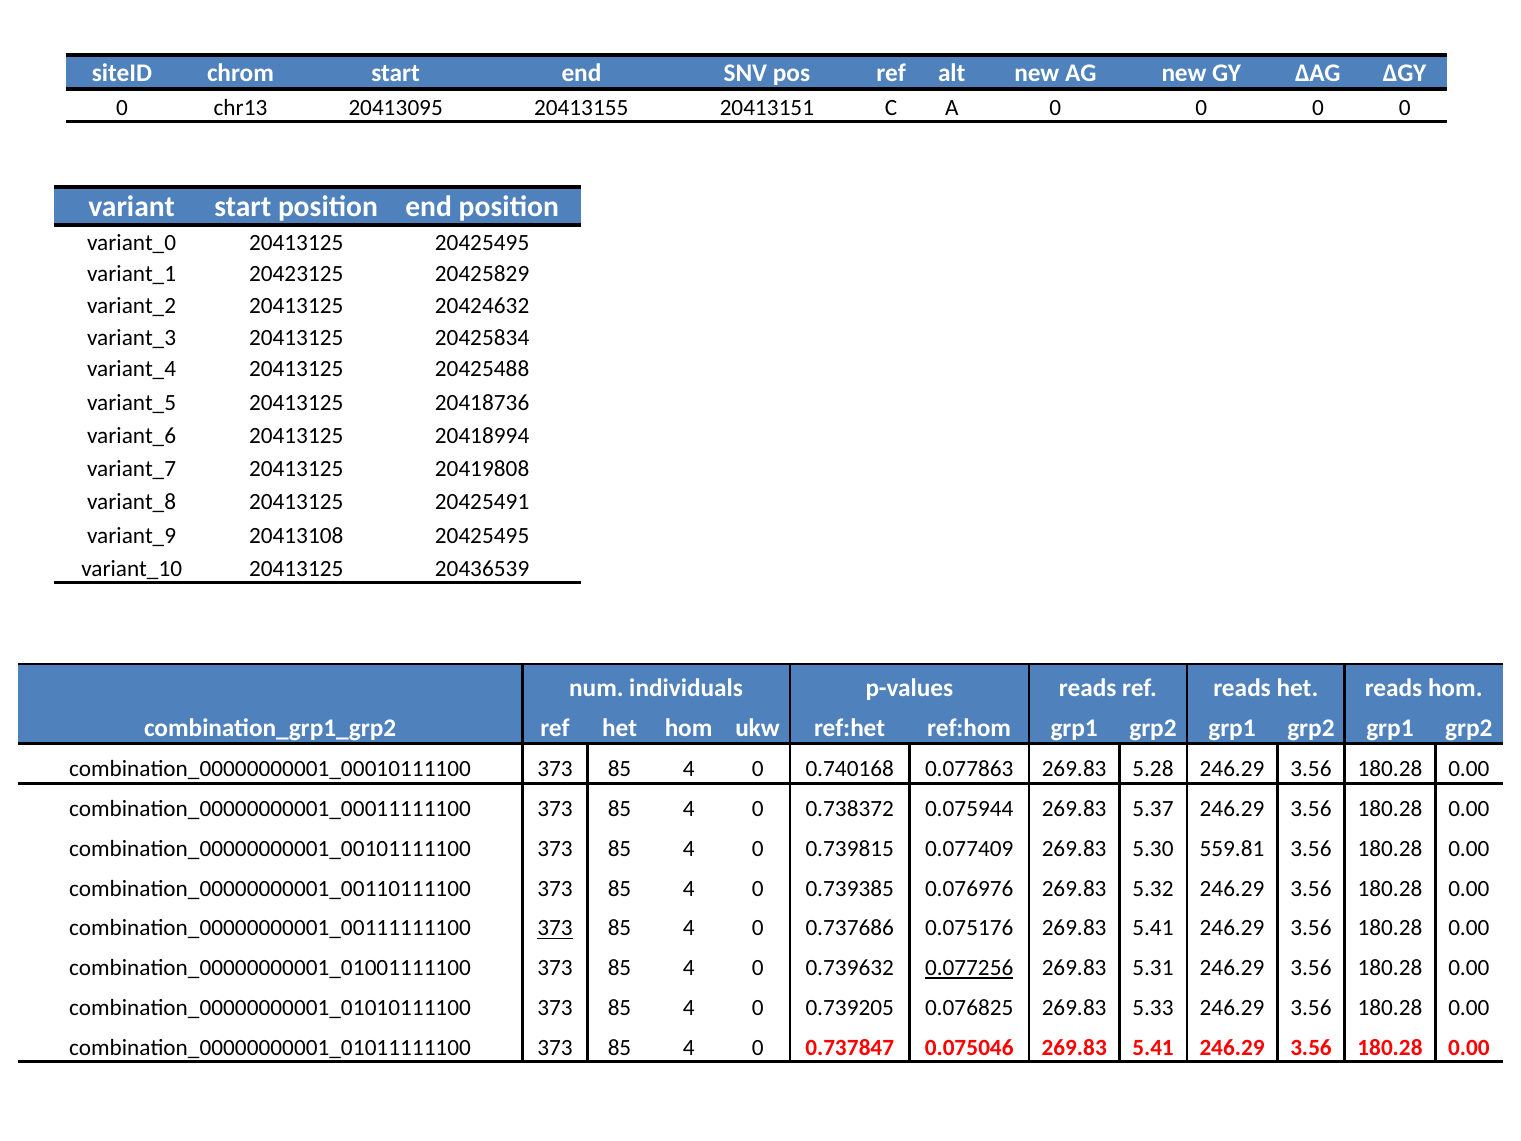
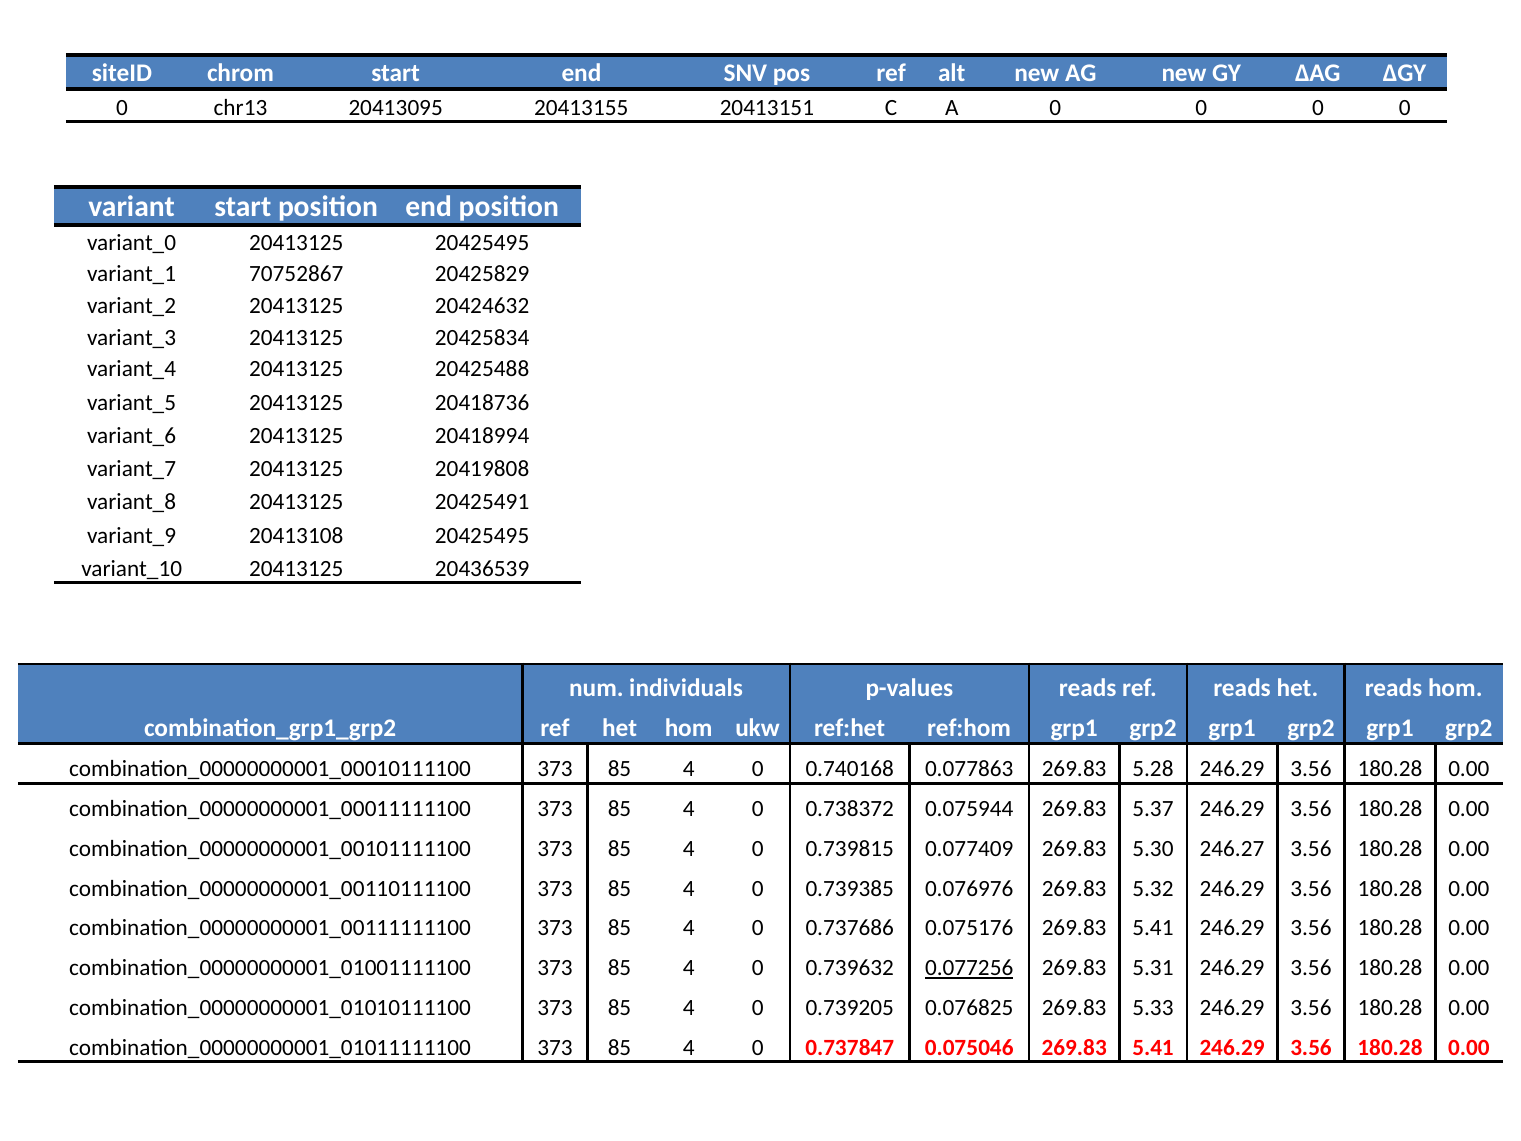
20423125: 20423125 -> 70752867
559.81: 559.81 -> 246.27
373 at (555, 928) underline: present -> none
